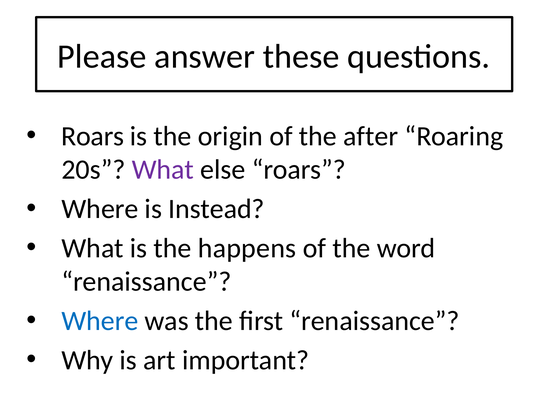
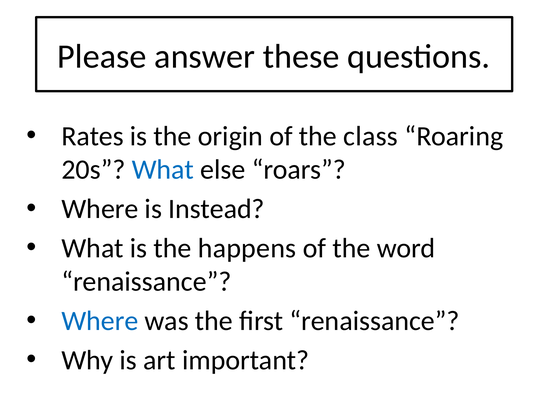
Roars at (93, 136): Roars -> Rates
after: after -> class
What at (163, 170) colour: purple -> blue
